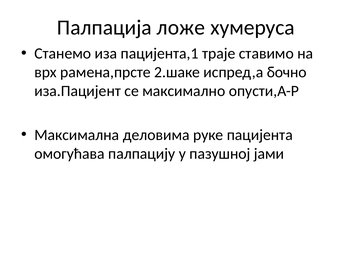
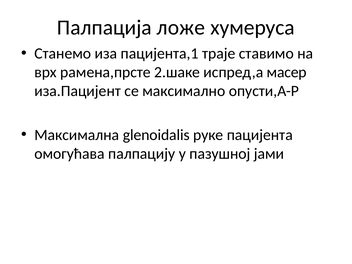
бочно: бочно -> масер
деловима: деловима -> glenoidalis
